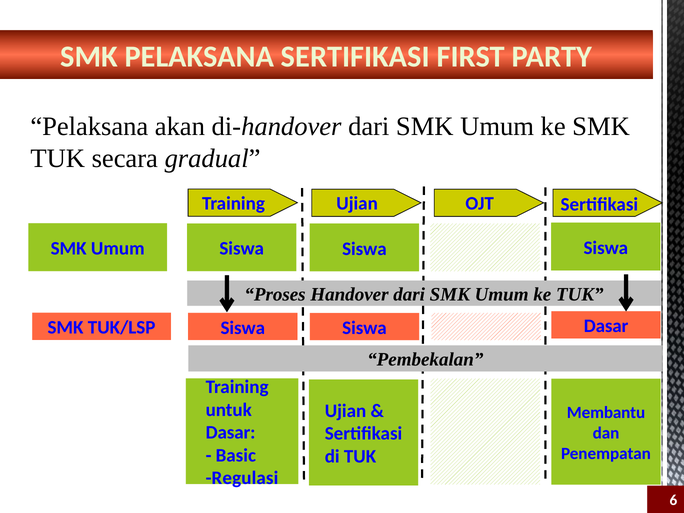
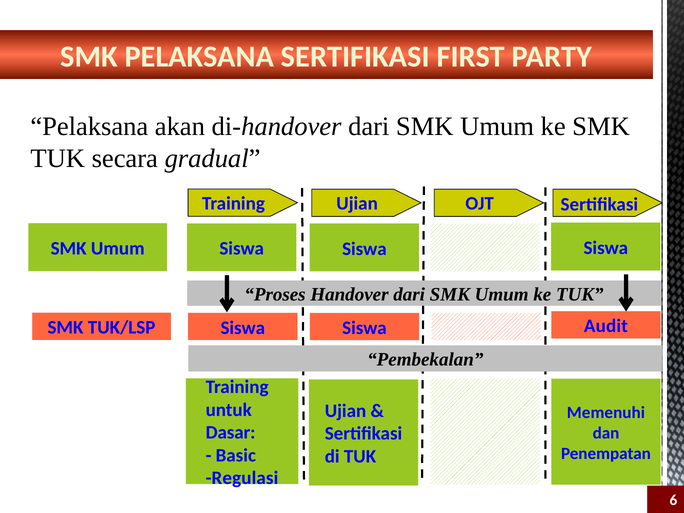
Siswa Dasar: Dasar -> Audit
Membantu: Membantu -> Memenuhi
